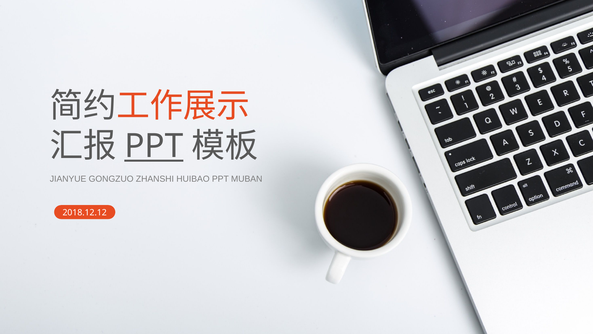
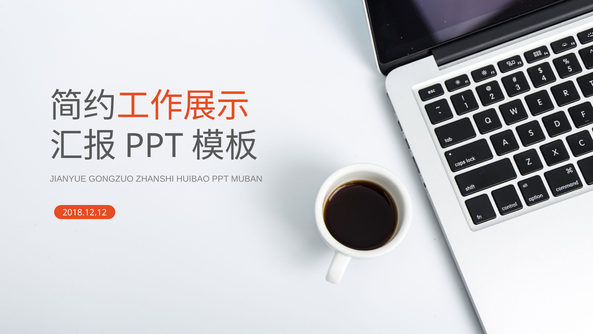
PPT at (154, 146) underline: present -> none
